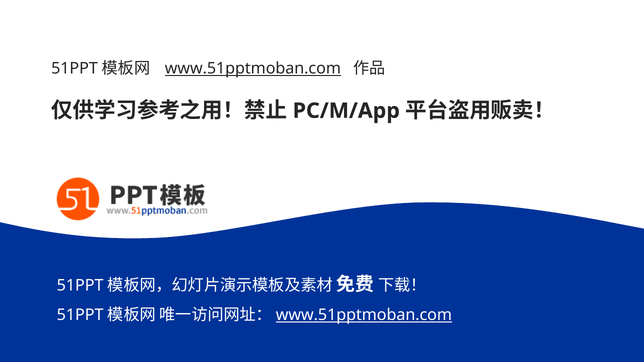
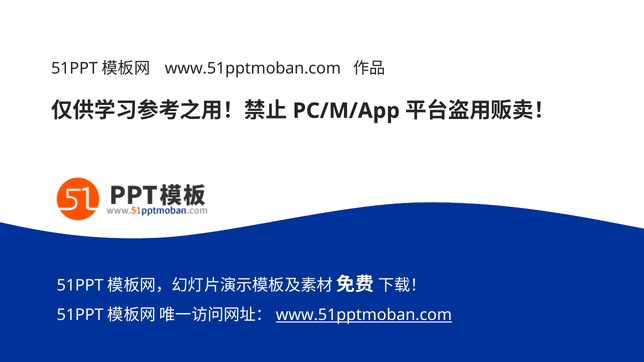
www.51pptmoban.com at (253, 69) underline: present -> none
